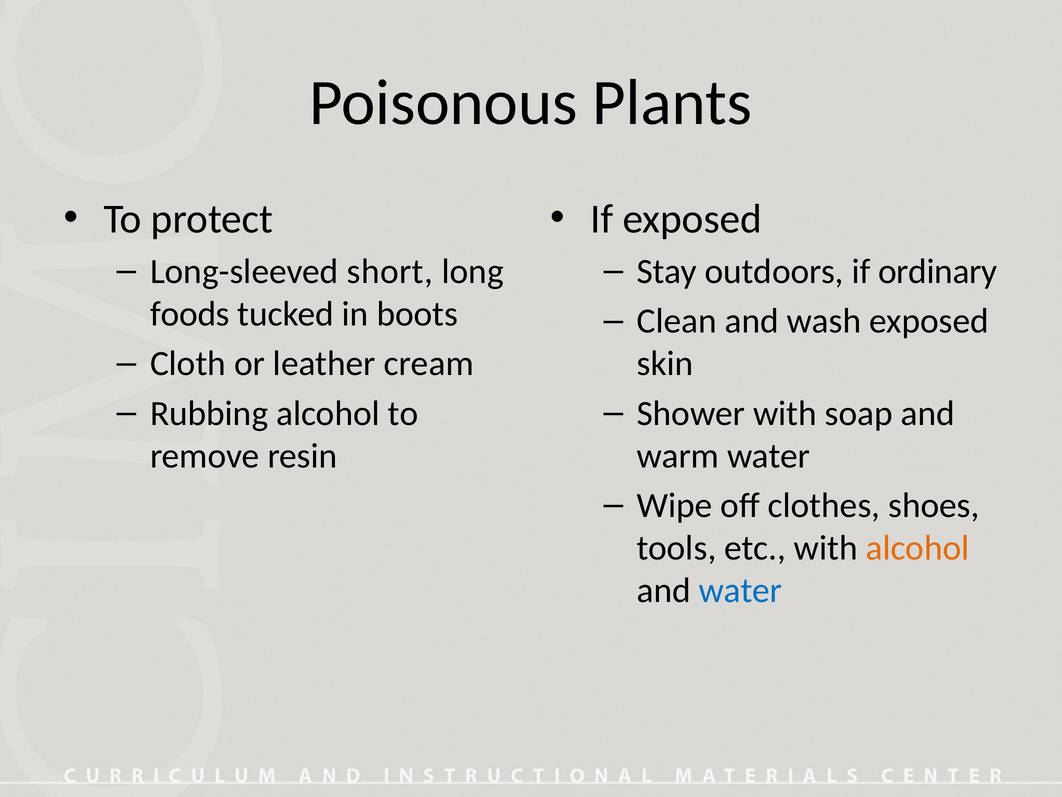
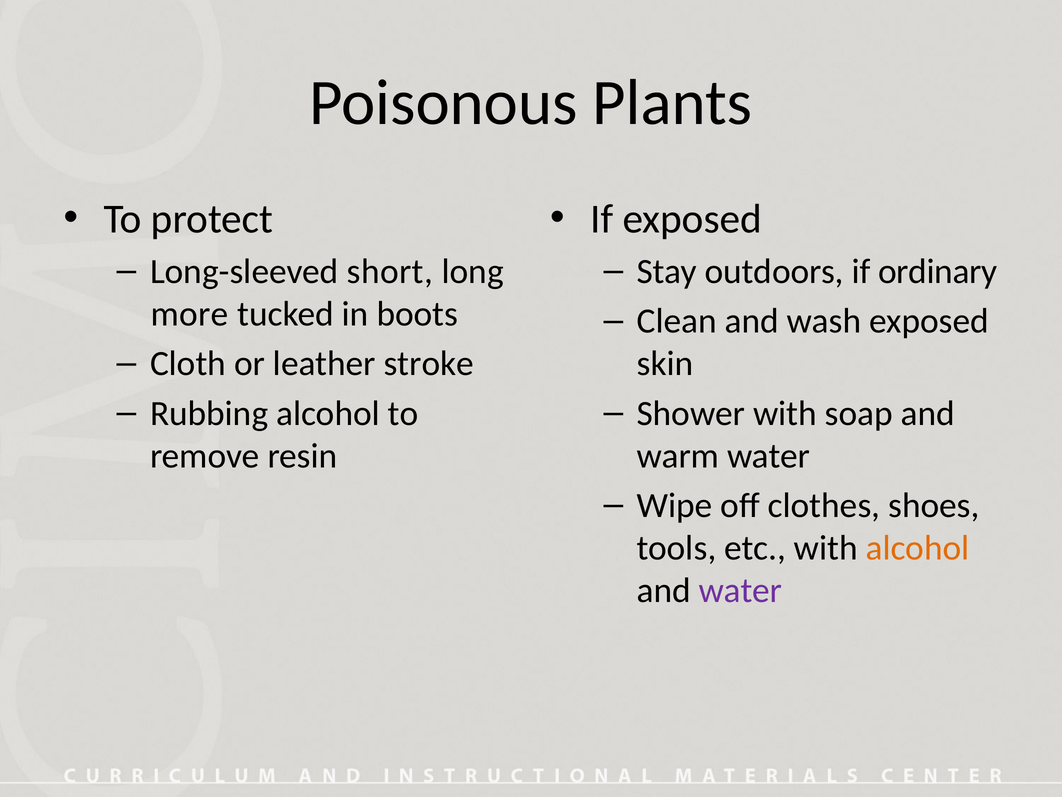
foods: foods -> more
cream: cream -> stroke
water at (740, 590) colour: blue -> purple
